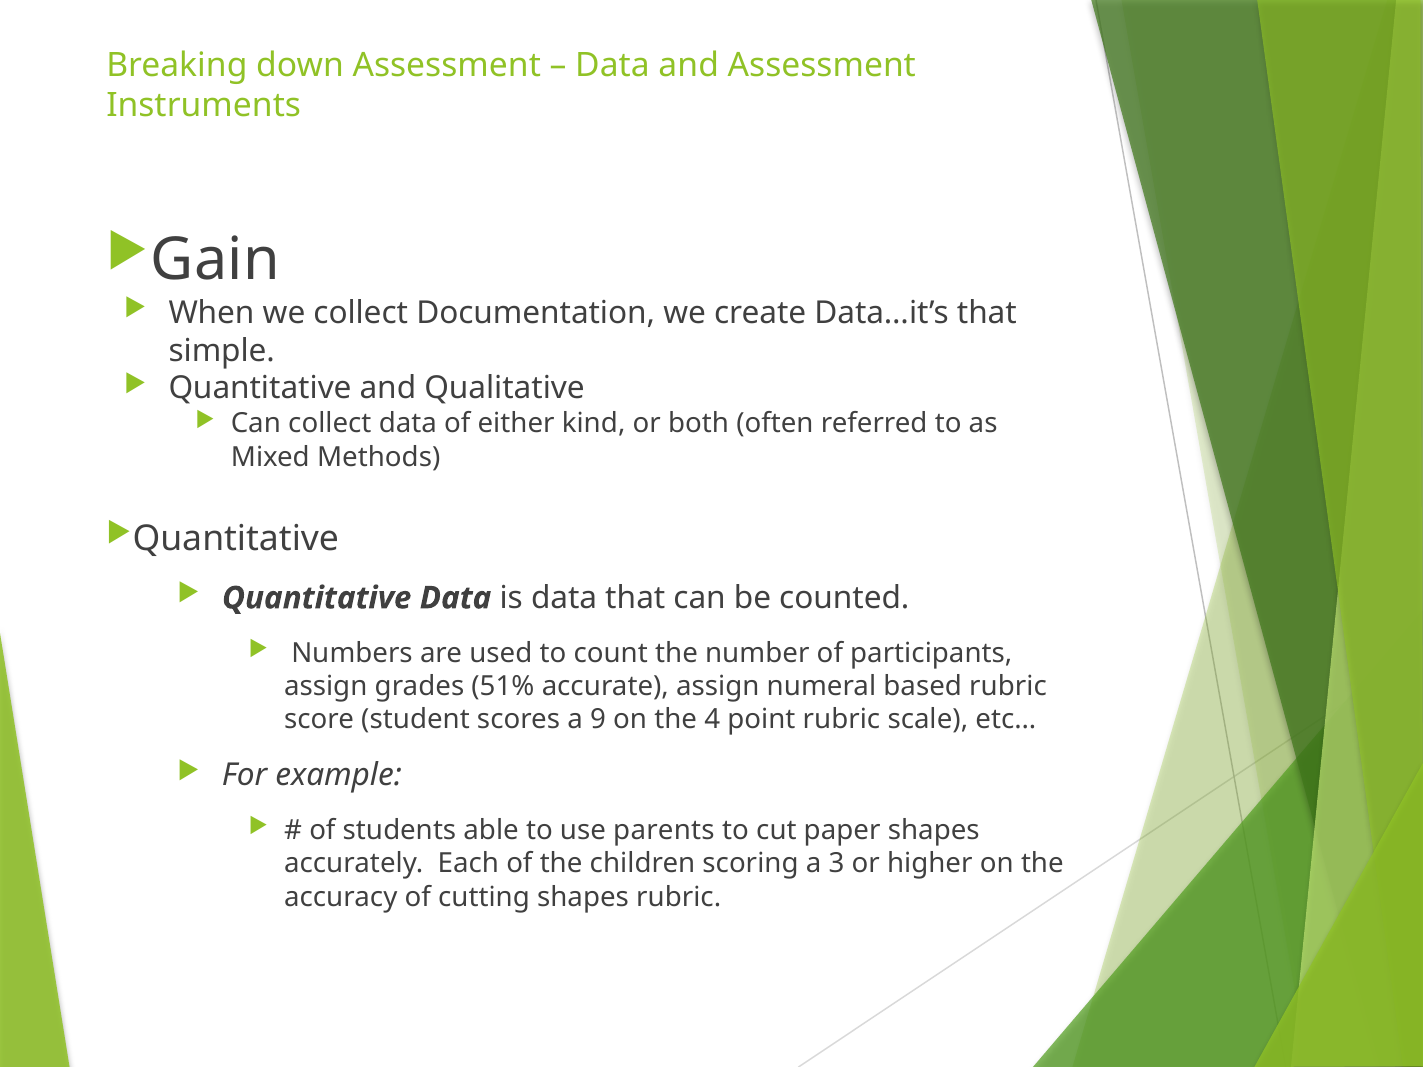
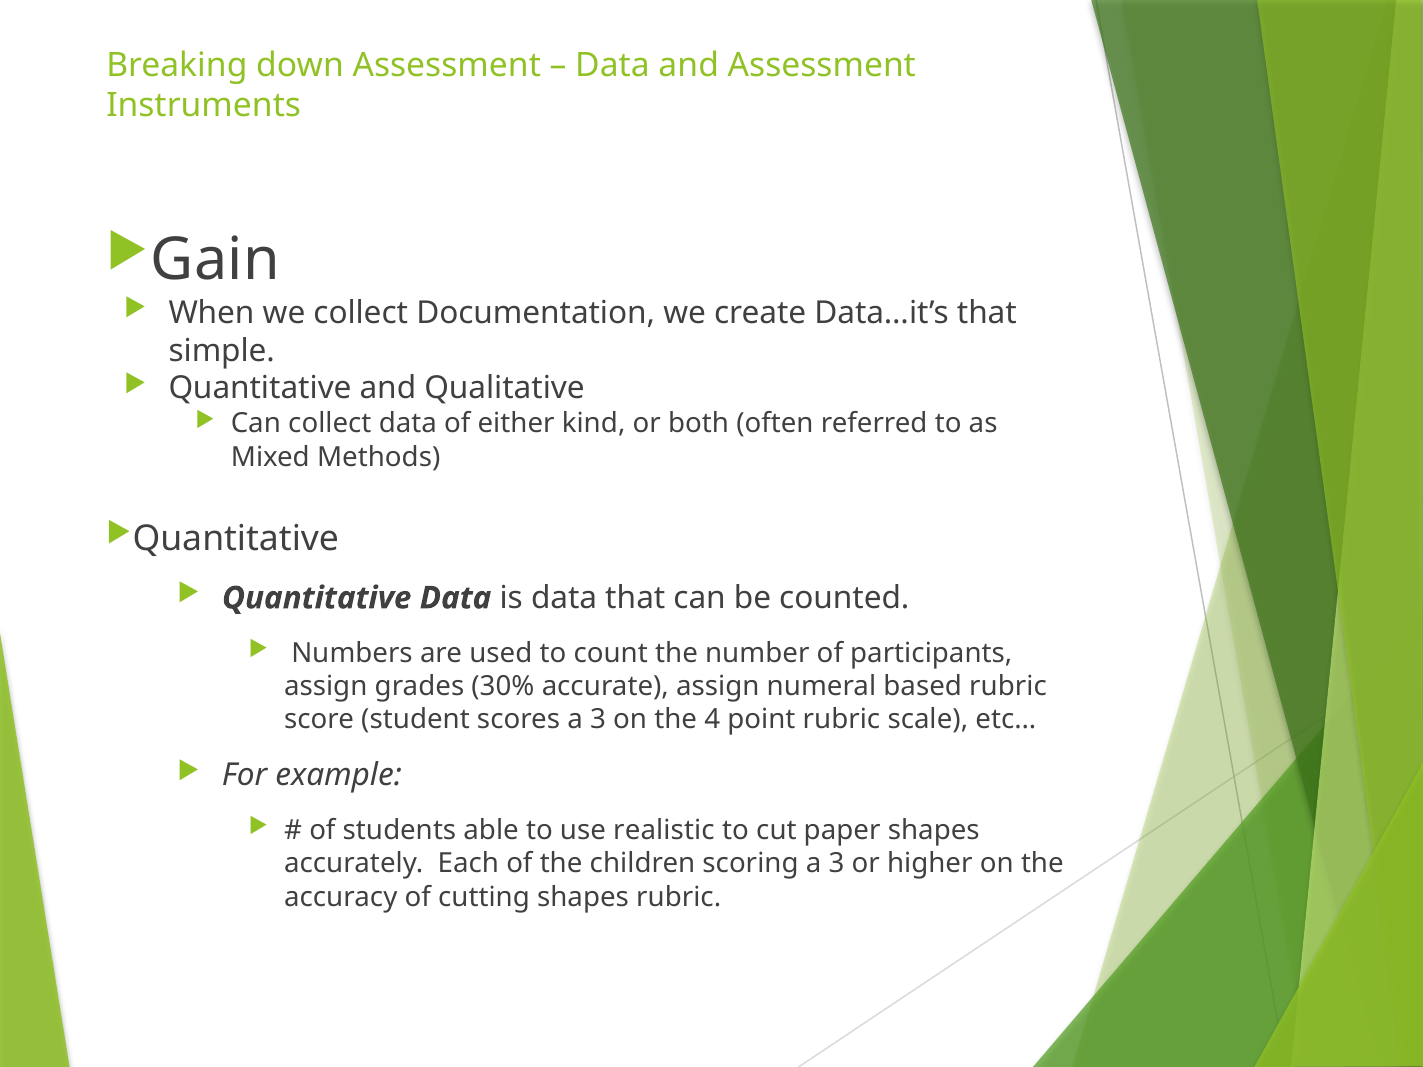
51%: 51% -> 30%
scores a 9: 9 -> 3
parents: parents -> realistic
